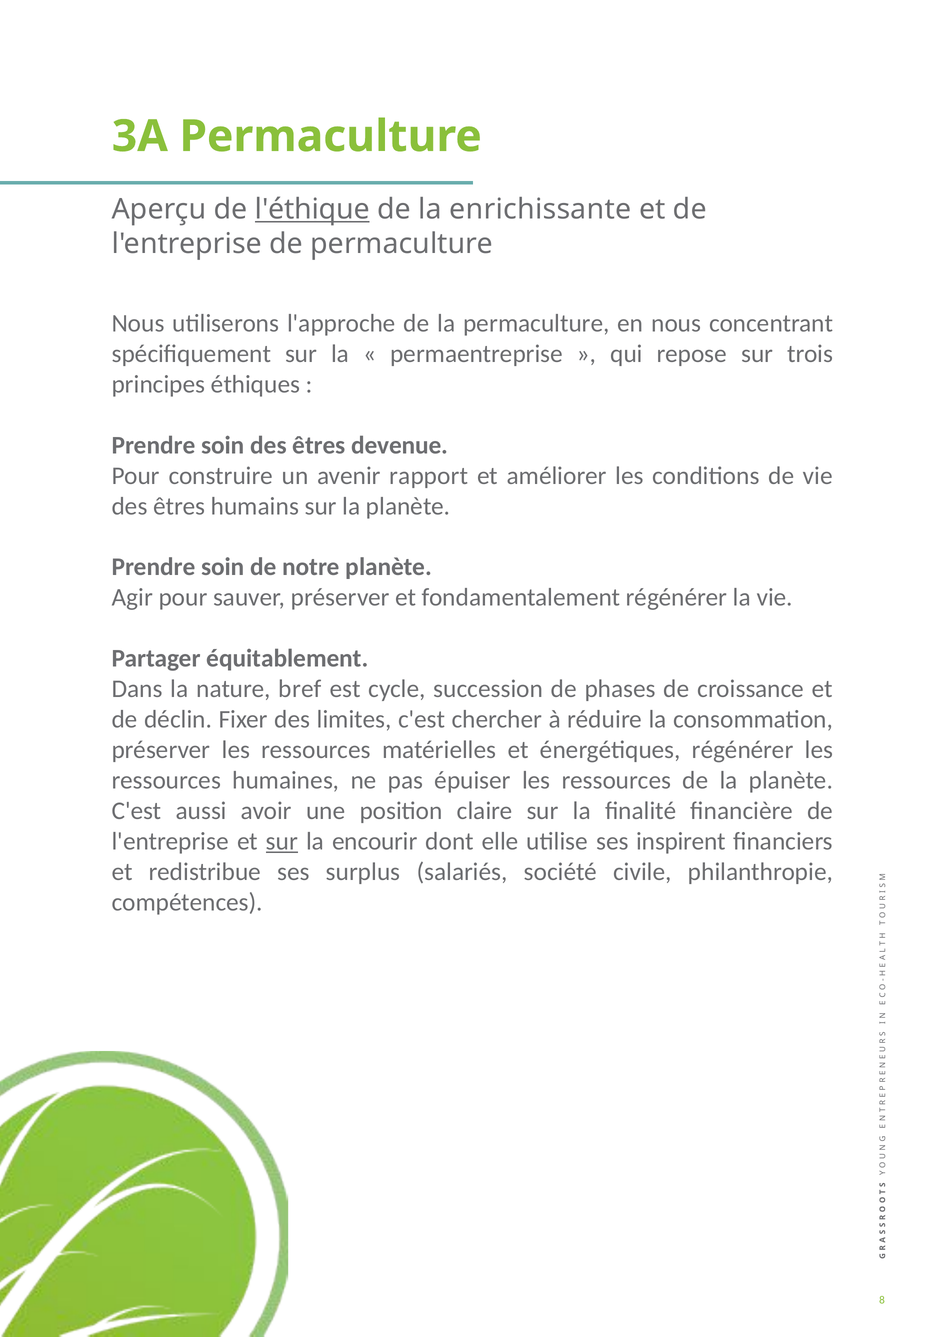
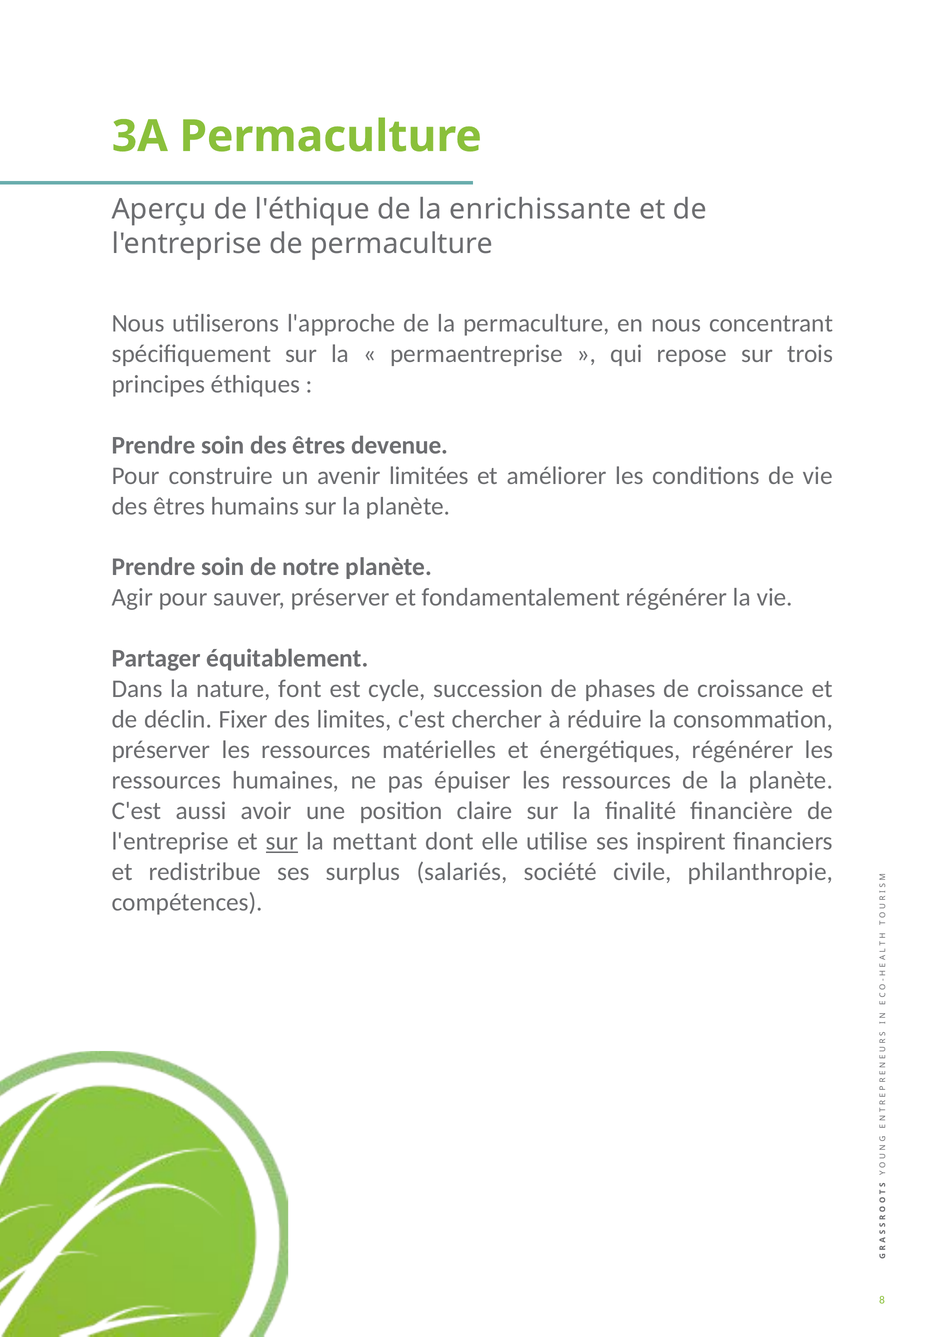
l'éthique underline: present -> none
rapport: rapport -> limitées
bref: bref -> font
encourir: encourir -> mettant
